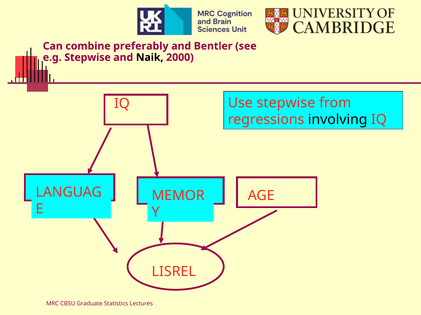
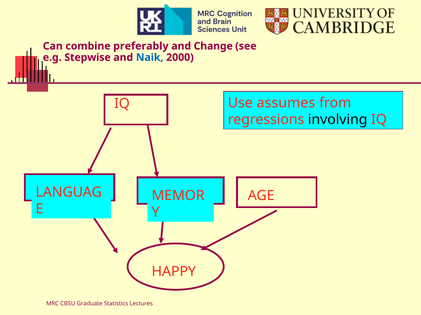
Bentler: Bentler -> Change
Naik colour: black -> blue
Use stepwise: stepwise -> assumes
LISREL: LISREL -> HAPPY
